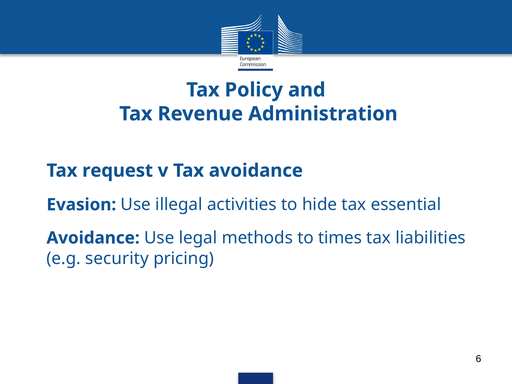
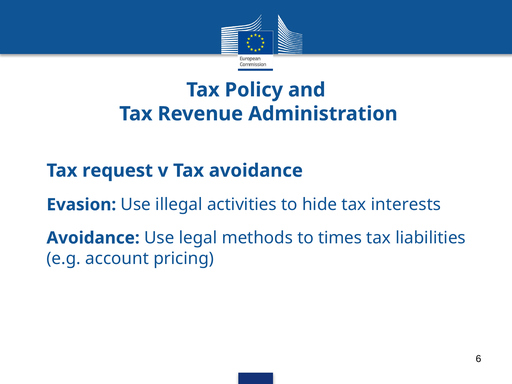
essential: essential -> interests
security: security -> account
